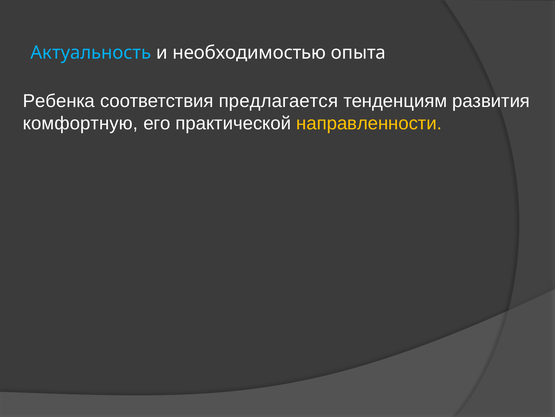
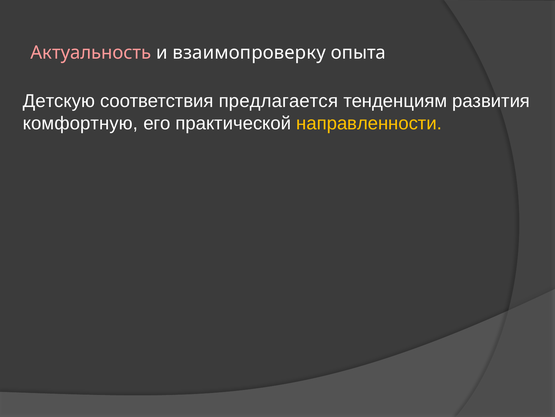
Актуальность colour: light blue -> pink
необходимостью: необходимостью -> взаимопроверку
Ребенка: Ребенка -> Детскую
